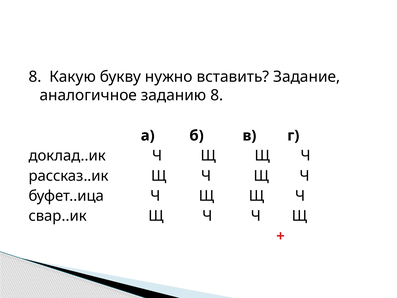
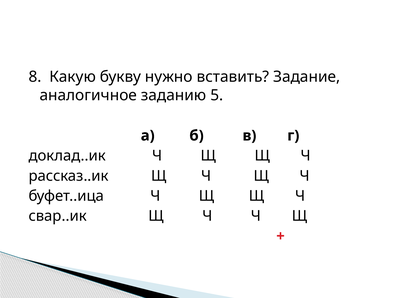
заданию 8: 8 -> 5
